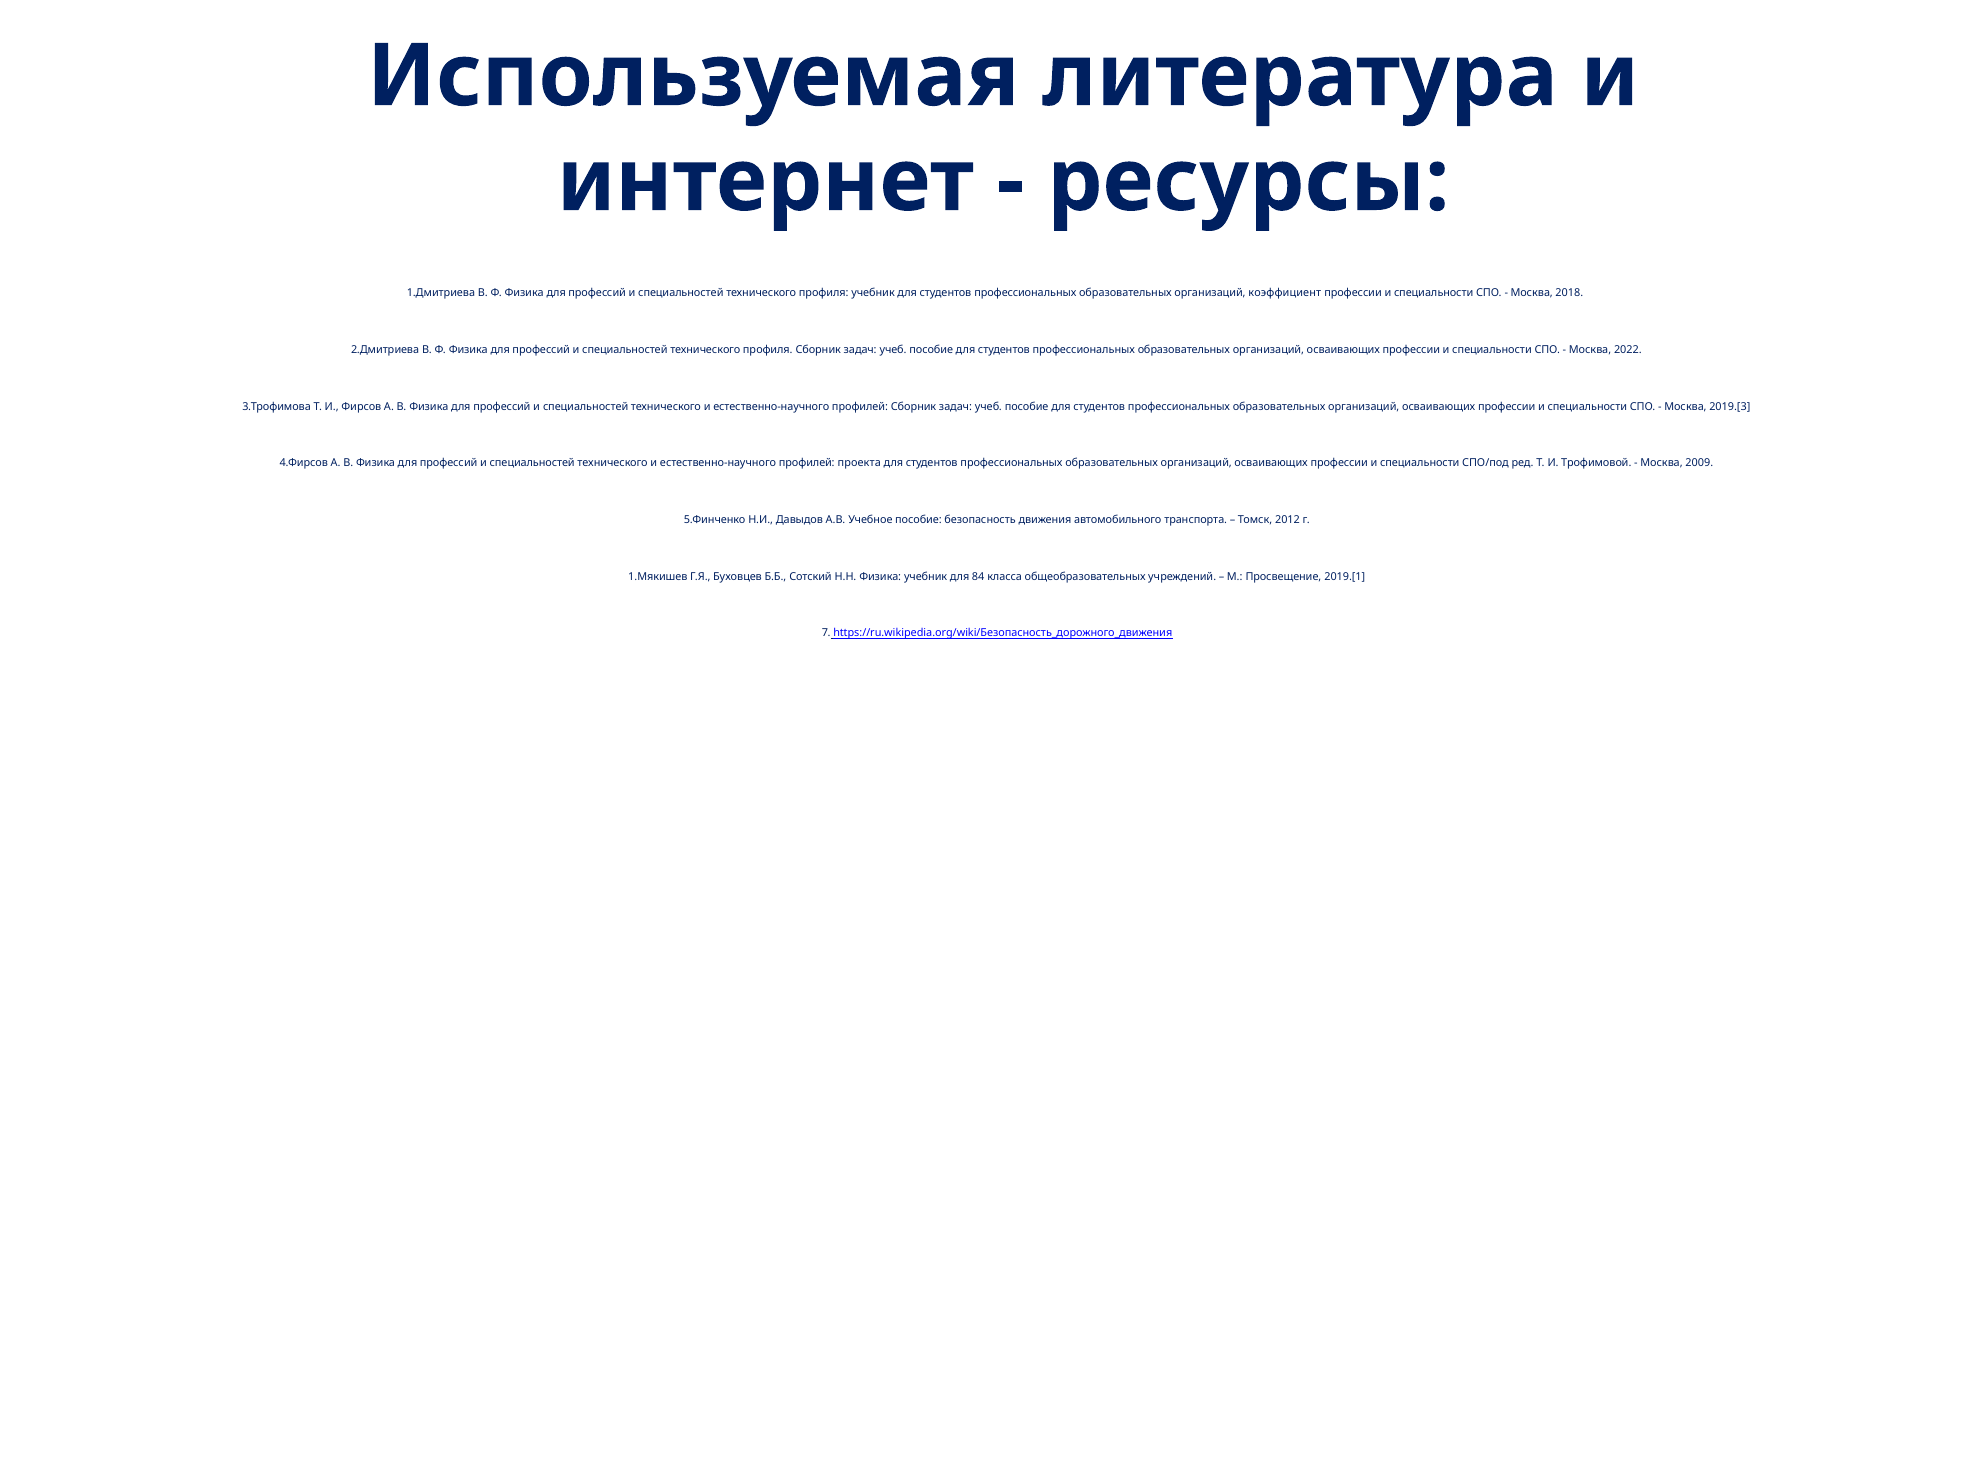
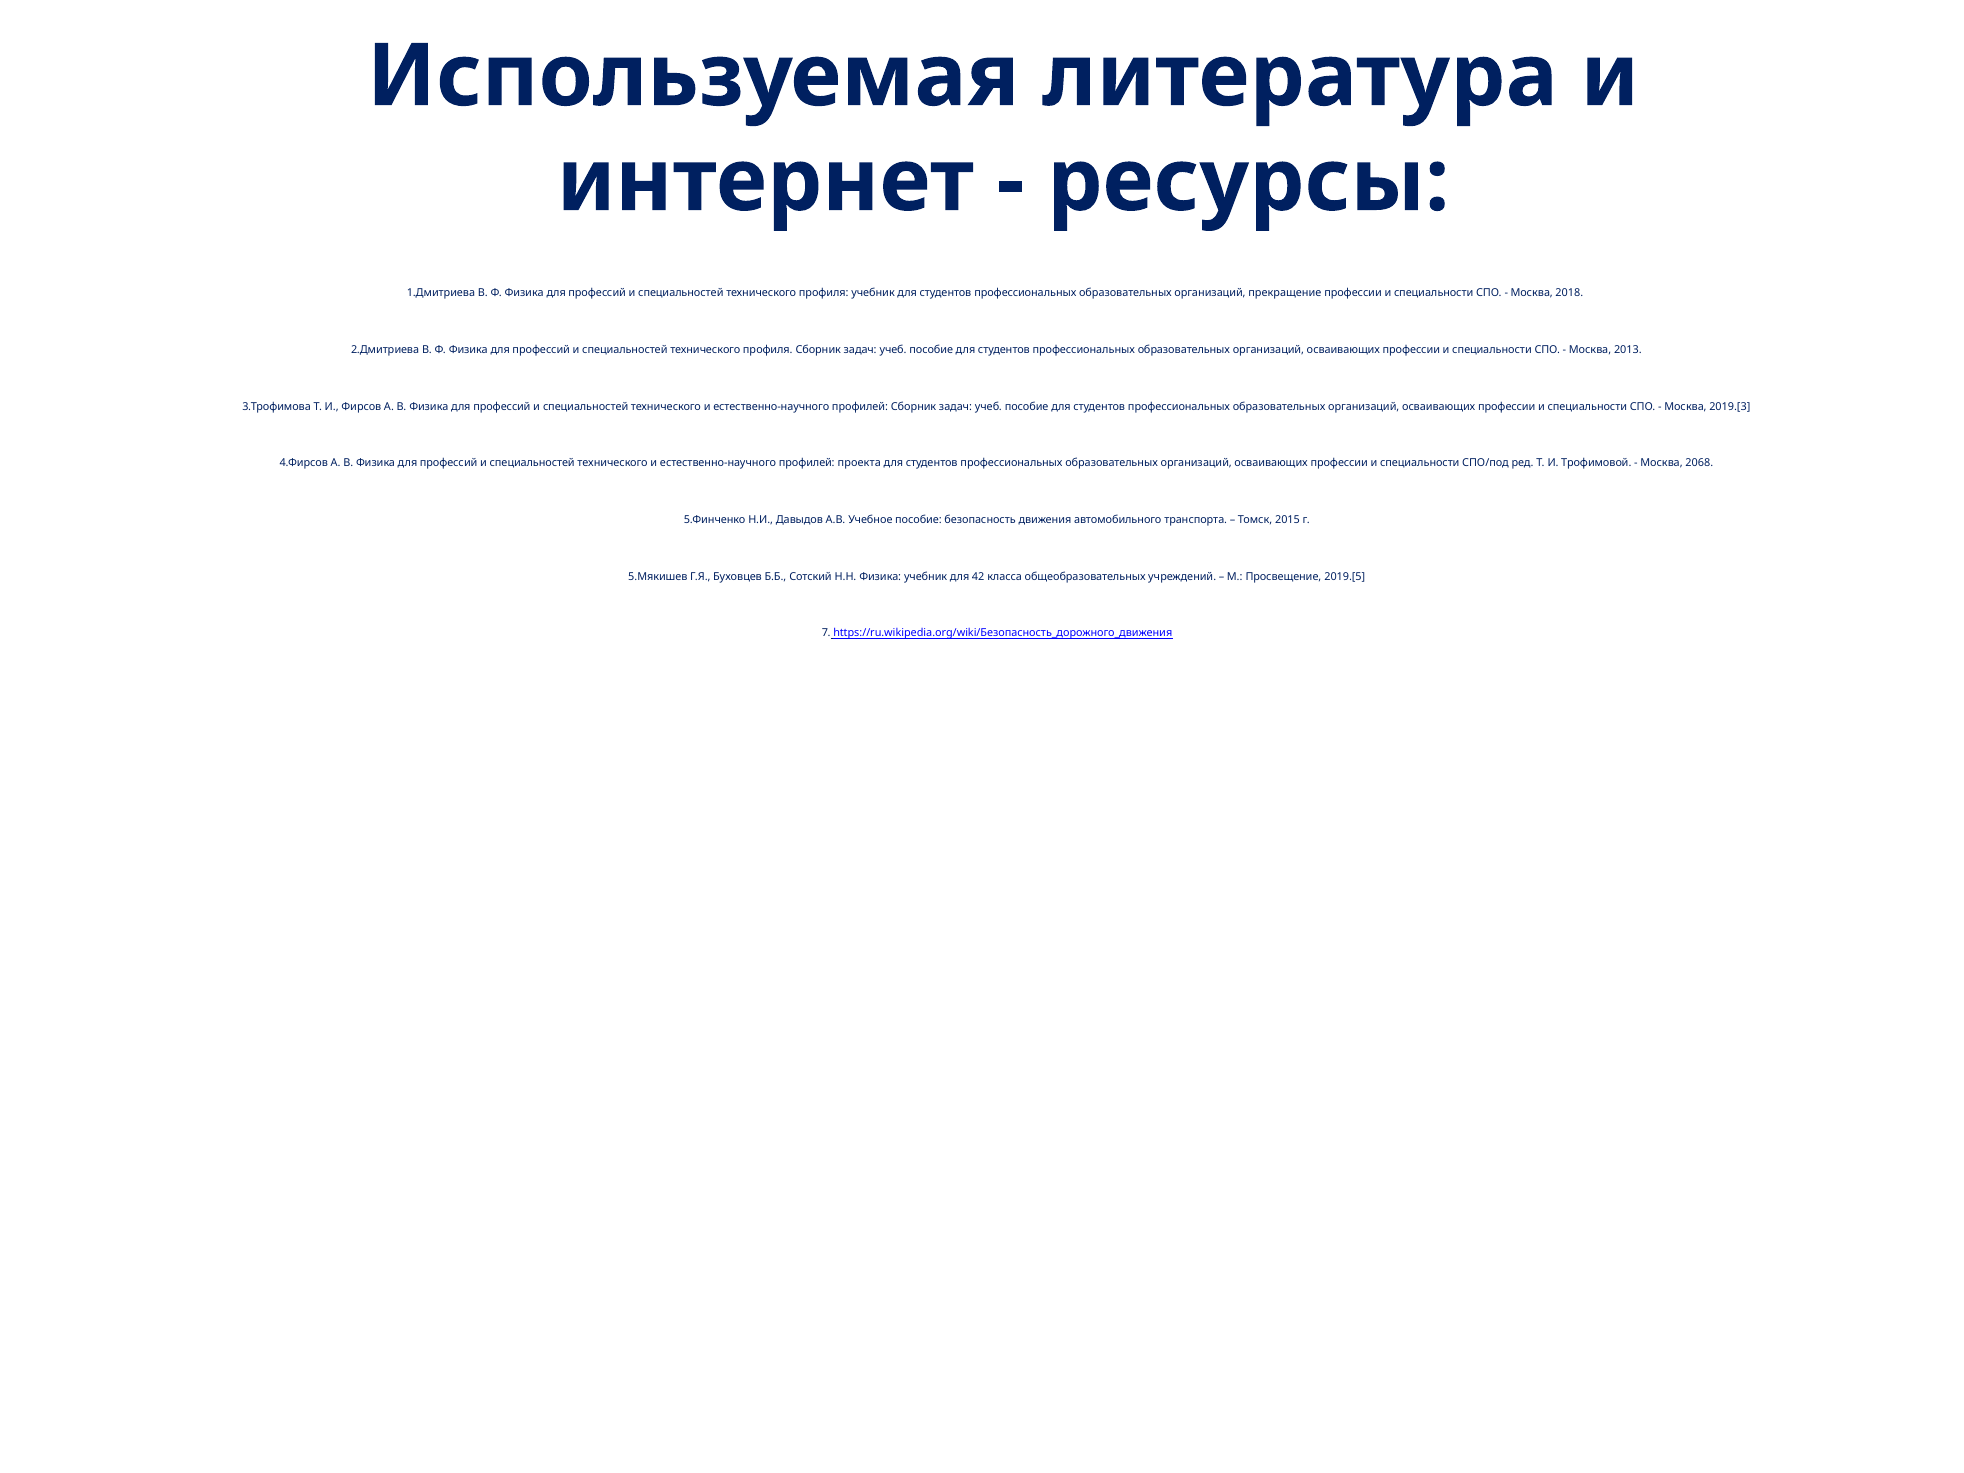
коэффициент: коэффициент -> прекращение
2022: 2022 -> 2013
2009: 2009 -> 2068
2012: 2012 -> 2015
1.Мякишев: 1.Мякишев -> 5.Мякишев
84: 84 -> 42
2019.[1: 2019.[1 -> 2019.[5
